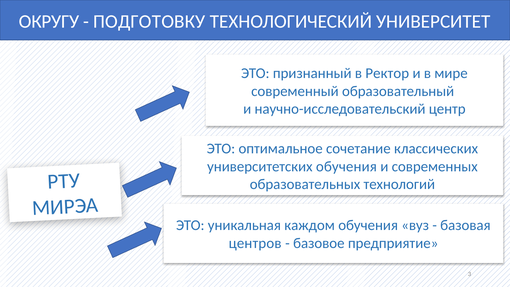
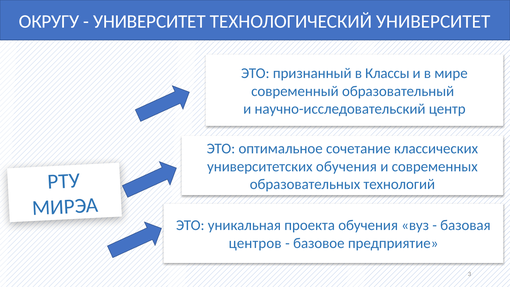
ПОДГОТОВКУ at (149, 21): ПОДГОТОВКУ -> УНИВЕРСИТЕТ
Ректор: Ректор -> Классы
каждом: каждом -> проекта
